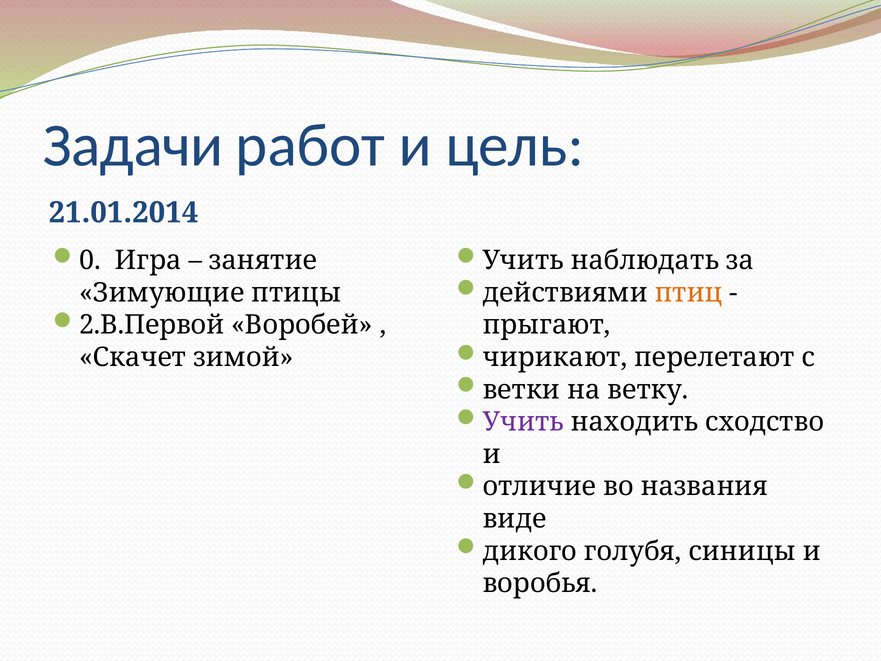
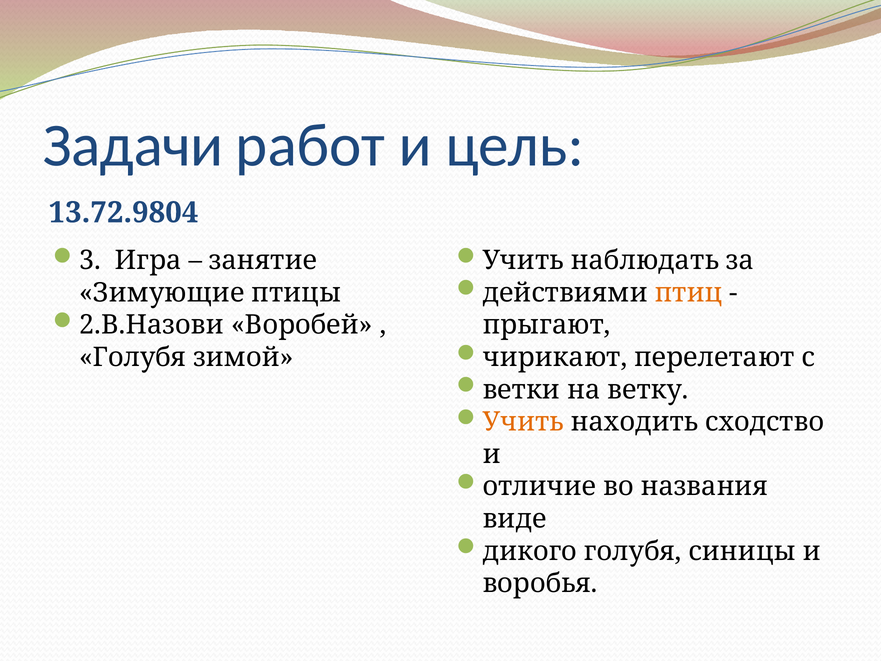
21.01.2014: 21.01.2014 -> 13.72.9804
0: 0 -> 3
2.В.Первой: 2.В.Первой -> 2.В.Назови
Скачет at (133, 357): Скачет -> Голубя
Учить at (523, 422) colour: purple -> orange
